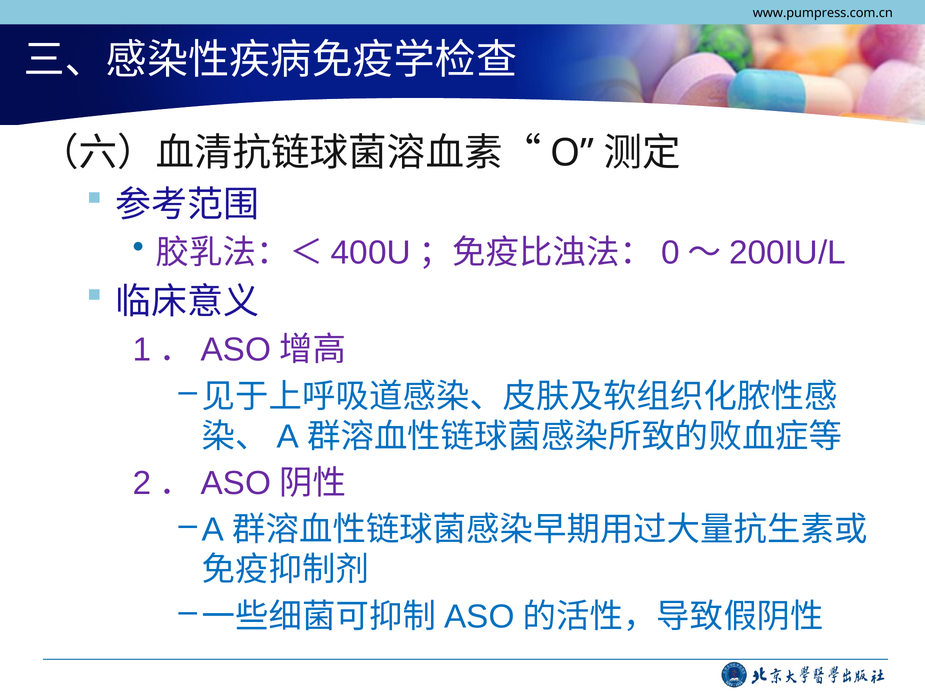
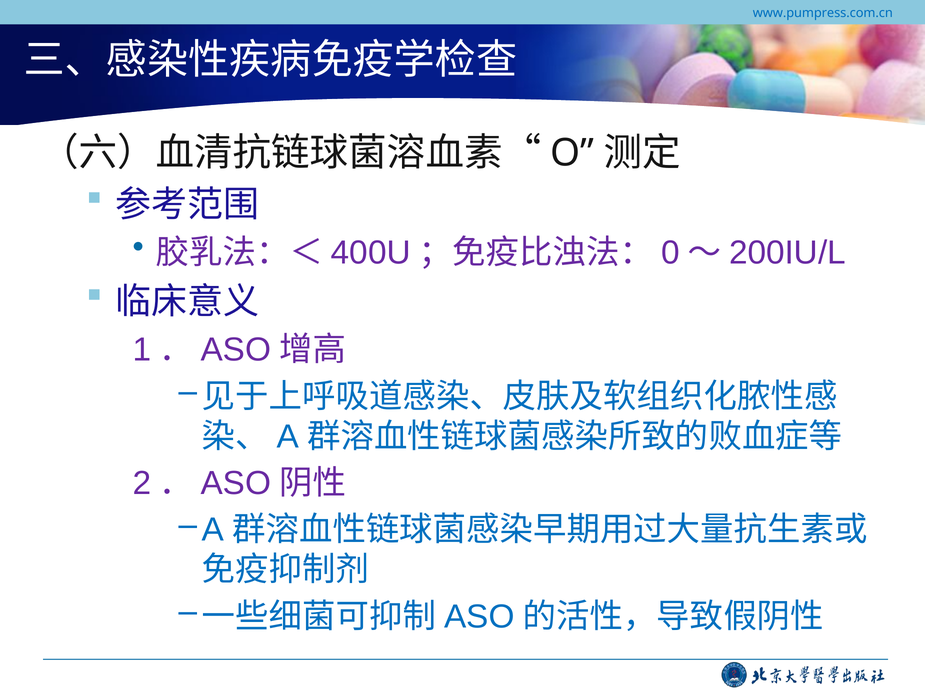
www.pumpress.com.cn colour: black -> blue
